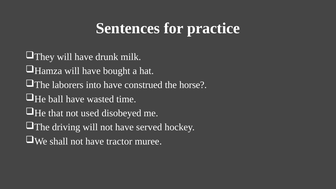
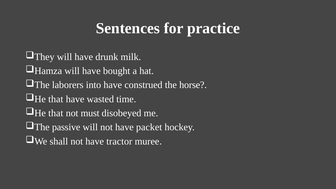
ball at (56, 99): ball -> that
used: used -> must
driving: driving -> passive
served: served -> packet
